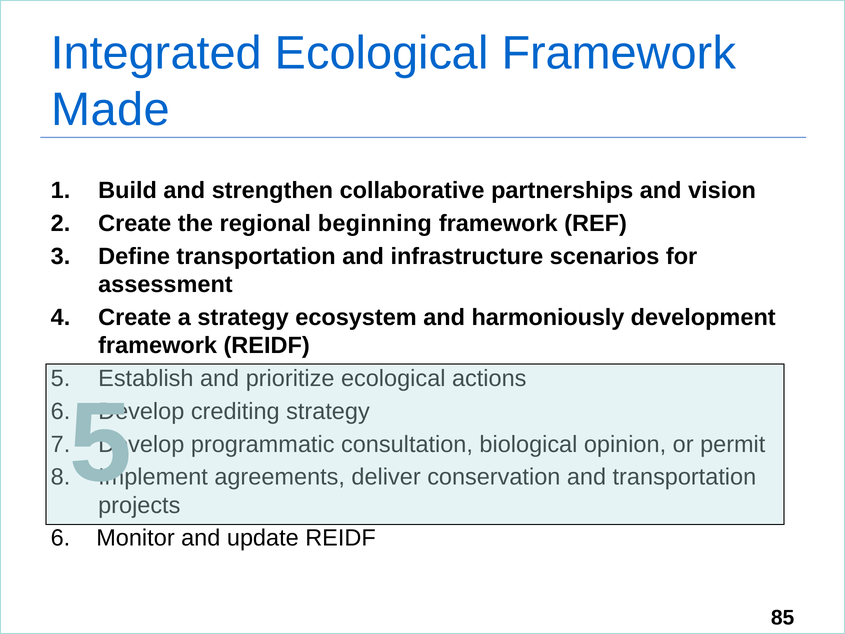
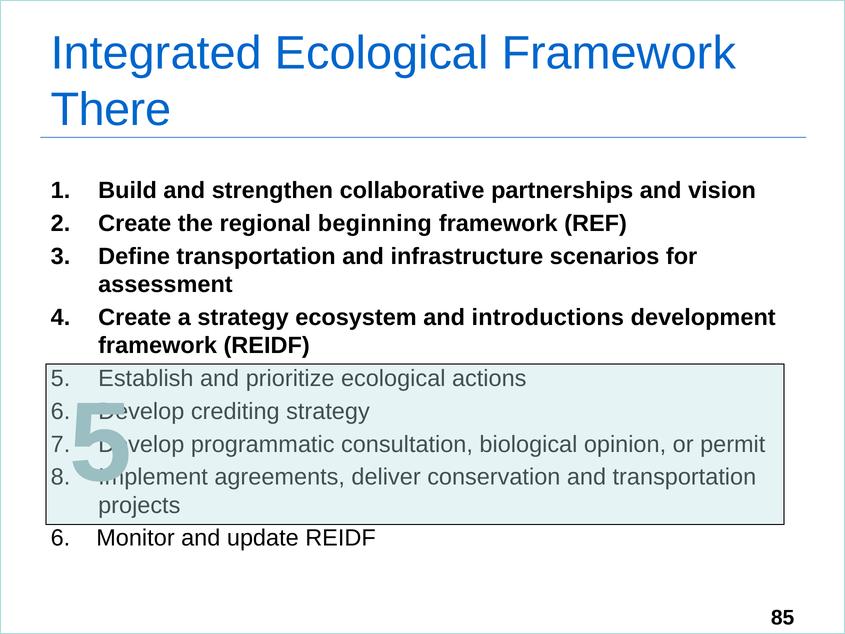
Made: Made -> There
harmoniously: harmoniously -> introductions
